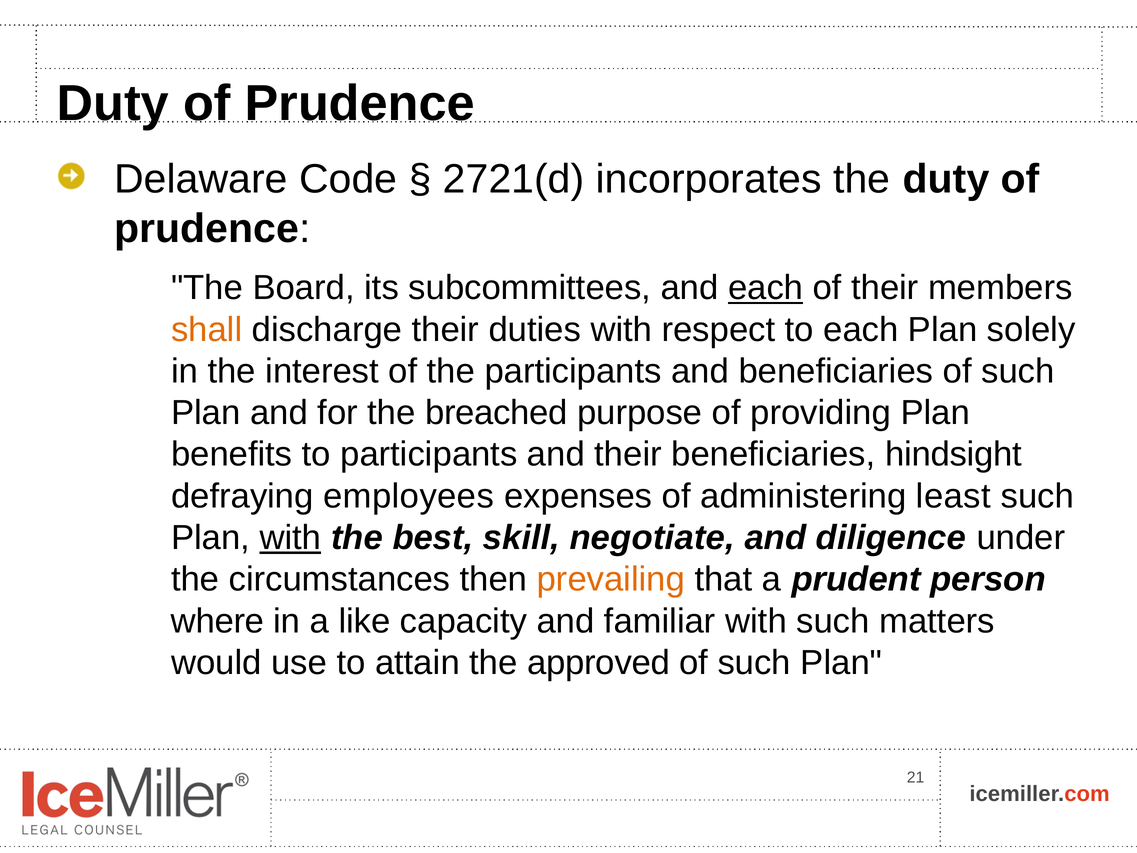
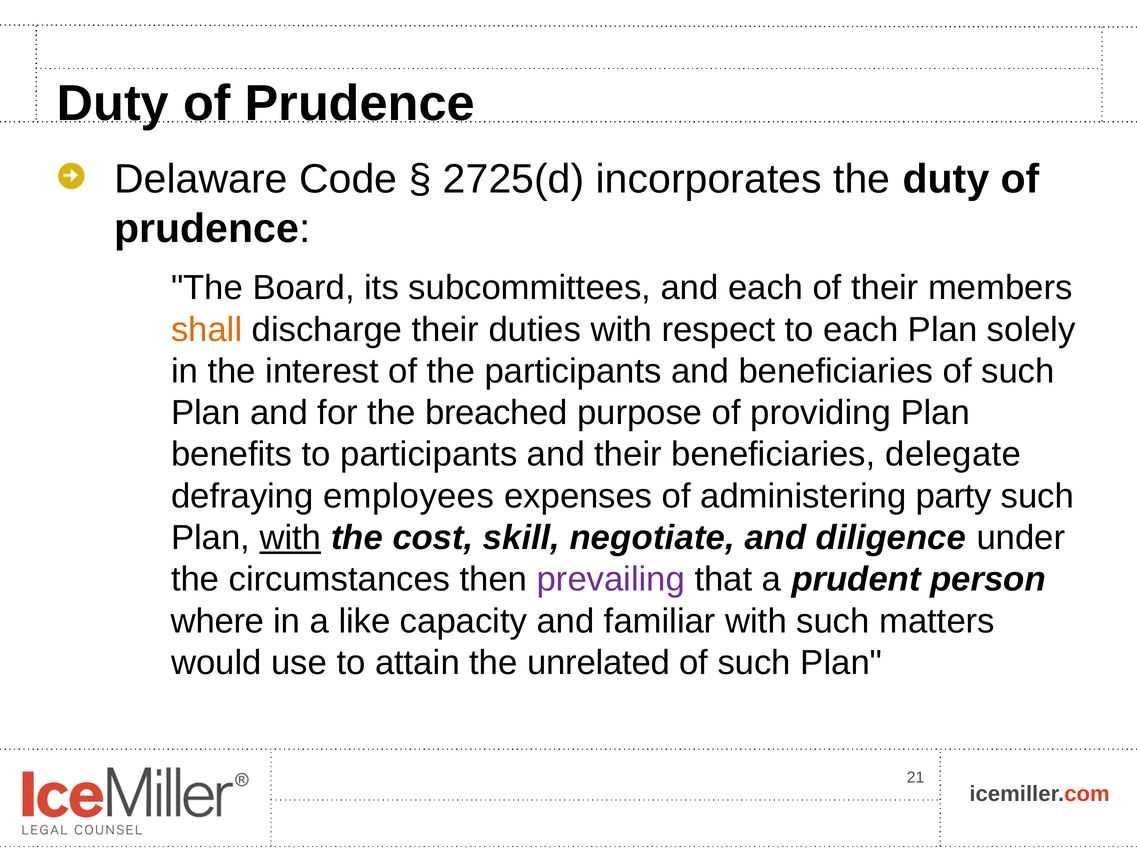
2721(d: 2721(d -> 2725(d
each at (766, 288) underline: present -> none
hindsight: hindsight -> delegate
least: least -> party
best: best -> cost
prevailing colour: orange -> purple
approved: approved -> unrelated
